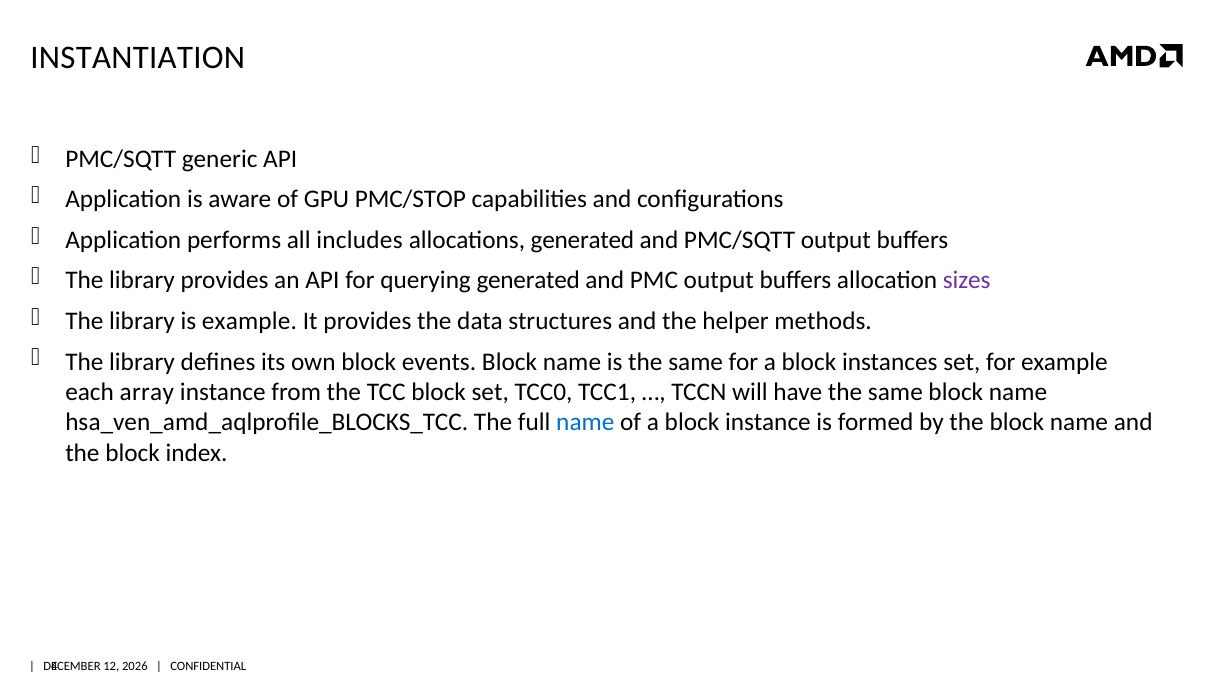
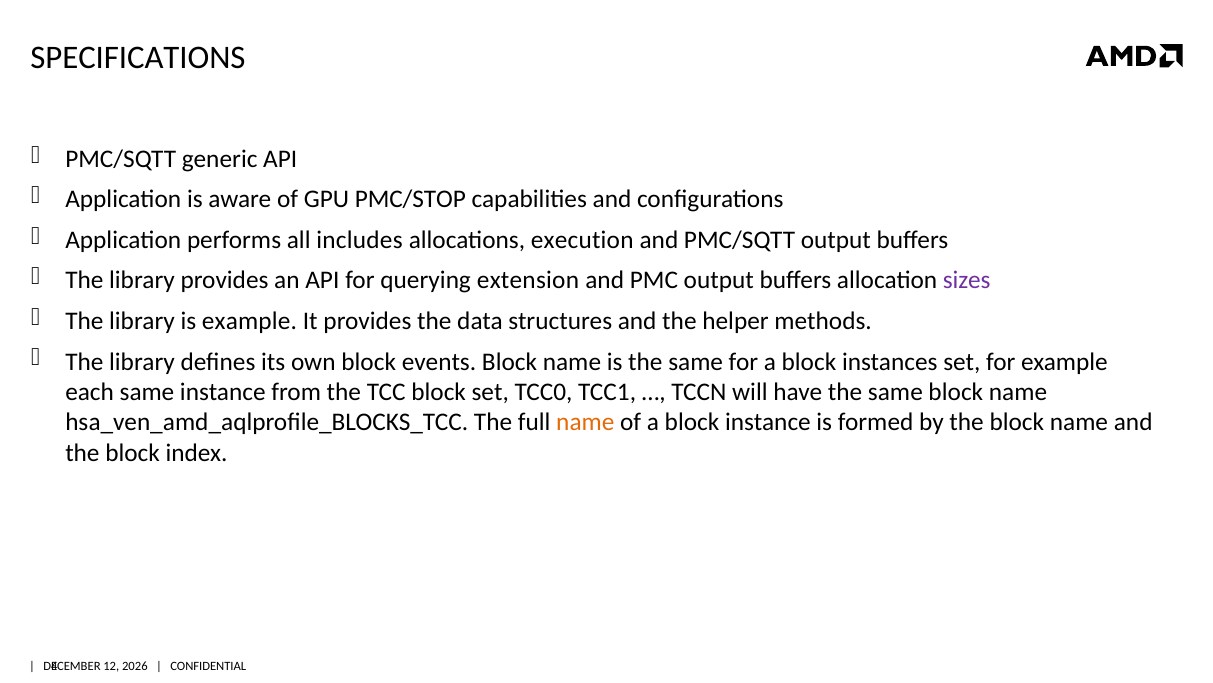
INSTANTIATION: INSTANTIATION -> SPECIFICATIONS
allocations generated: generated -> execution
querying generated: generated -> extension
each array: array -> same
name at (585, 422) colour: blue -> orange
